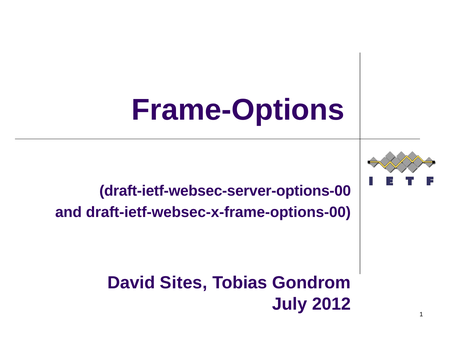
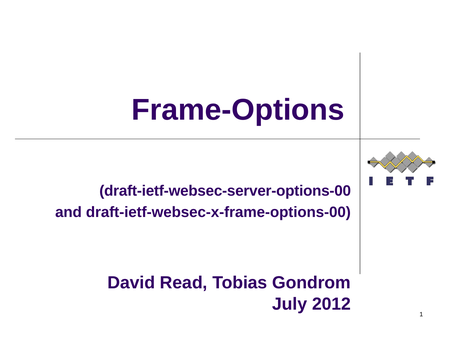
Sites: Sites -> Read
